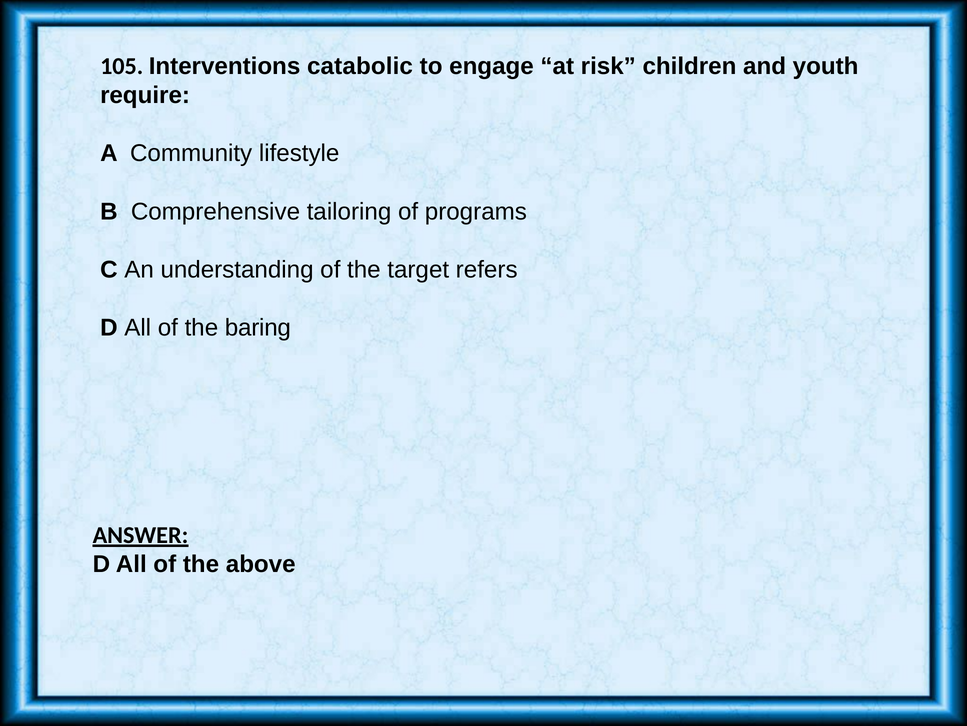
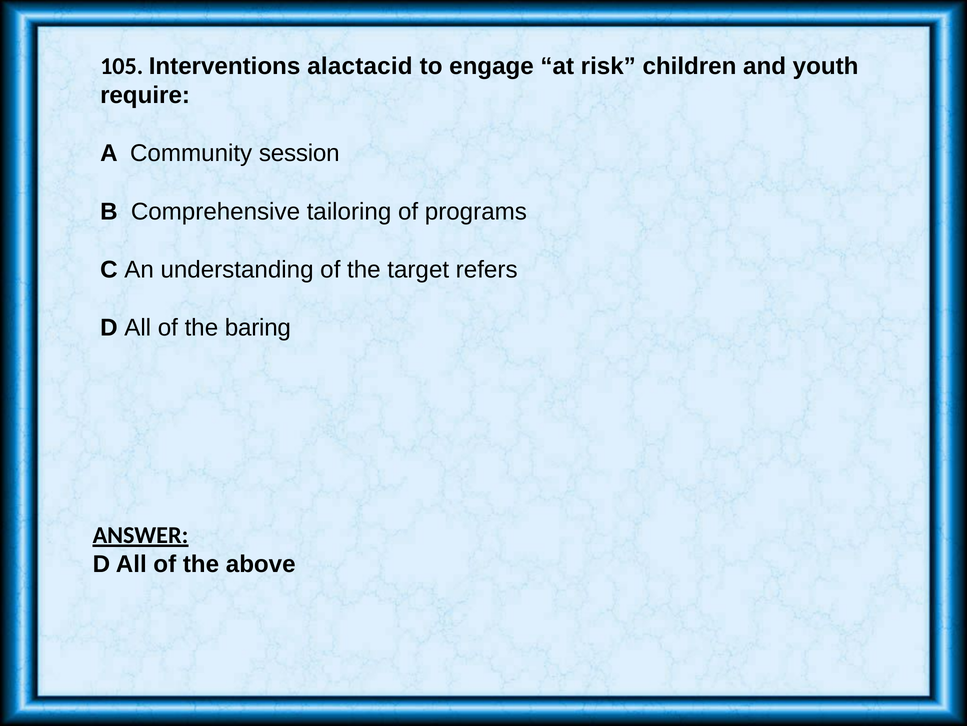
catabolic: catabolic -> alactacid
lifestyle: lifestyle -> session
